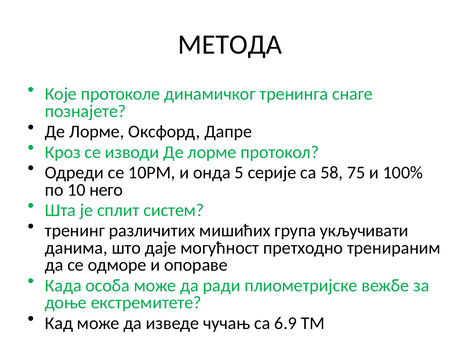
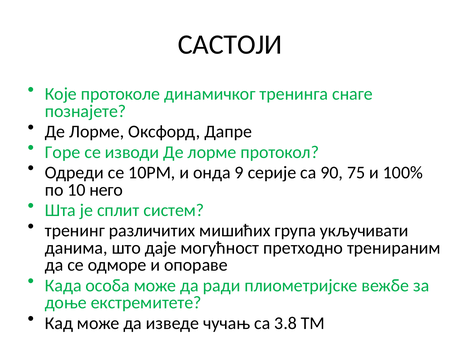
МЕТОДА: МЕТОДА -> САСТОЈИ
Кроз: Кроз -> Горе
5: 5 -> 9
58: 58 -> 90
6.9: 6.9 -> 3.8
